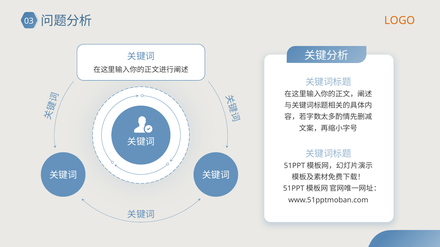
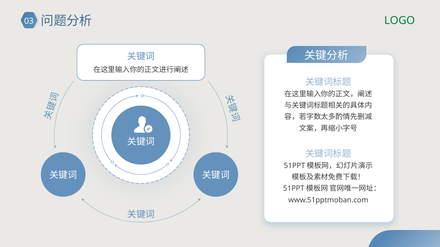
LOGO colour: orange -> green
